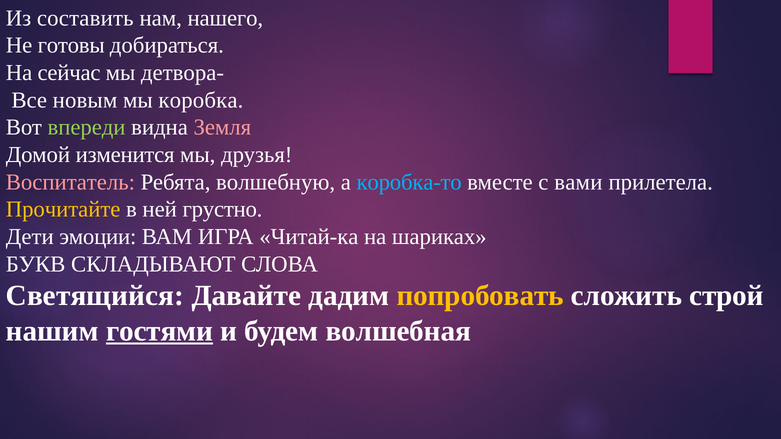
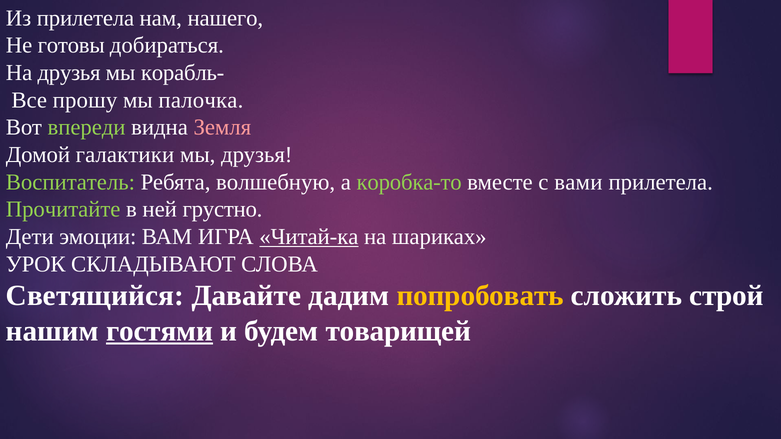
Из составить: составить -> прилетела
На сейчас: сейчас -> друзья
детвора-: детвора- -> корабль-
новым: новым -> прошу
коробка: коробка -> палочка
изменится: изменится -> галактики
Воспитатель colour: pink -> light green
коробка-то colour: light blue -> light green
Прочитайте colour: yellow -> light green
Читай-ка underline: none -> present
БУКВ: БУКВ -> УРОК
волшебная: волшебная -> товарищей
